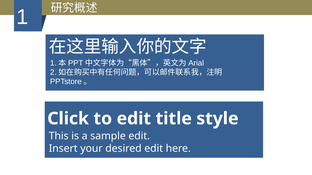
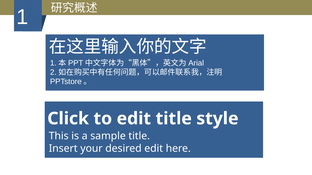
sample edit: edit -> title
